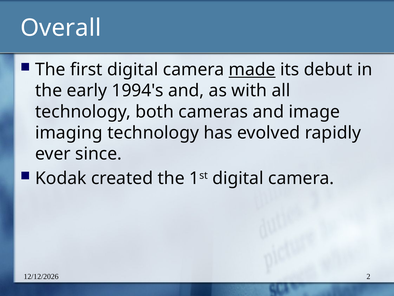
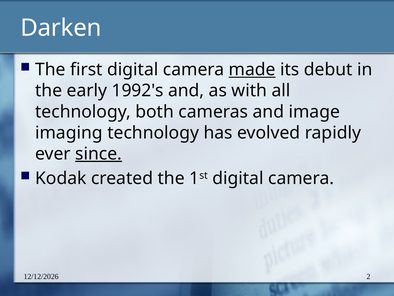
Overall: Overall -> Darken
1994's: 1994's -> 1992's
since underline: none -> present
